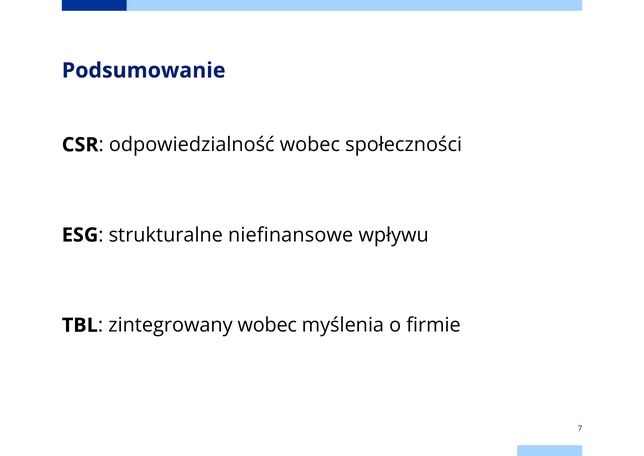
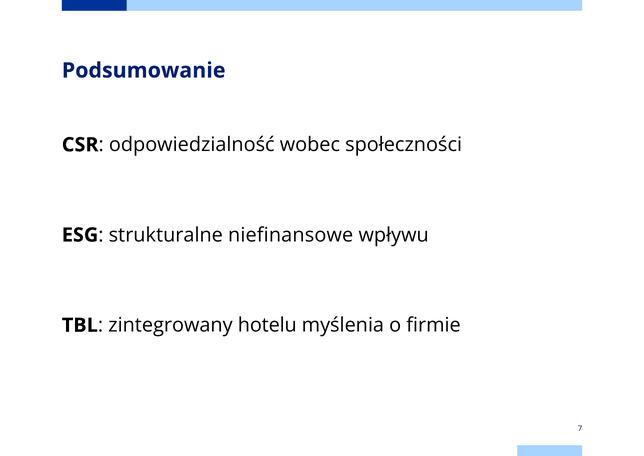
zintegrowany wobec: wobec -> hotelu
